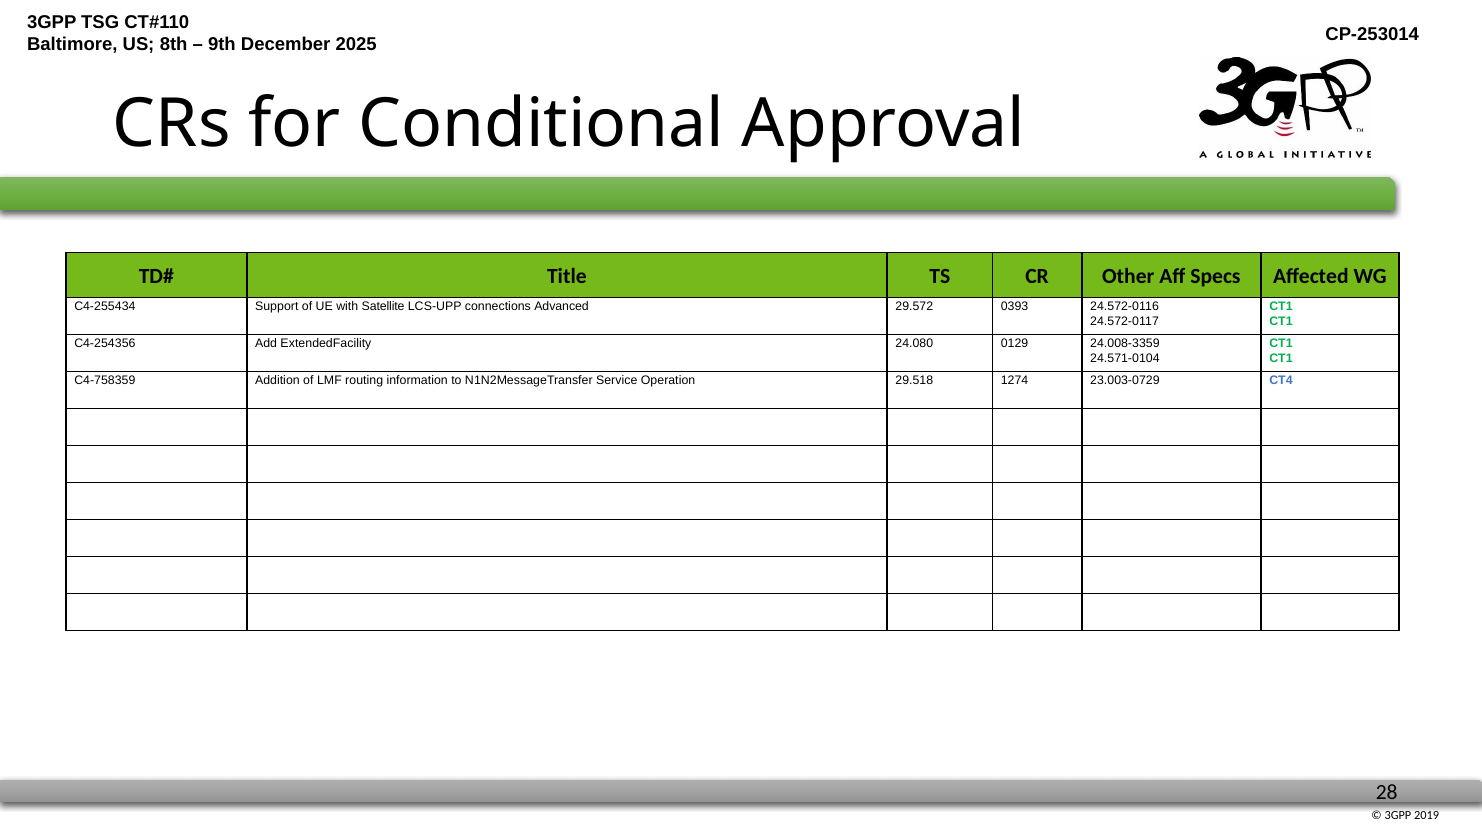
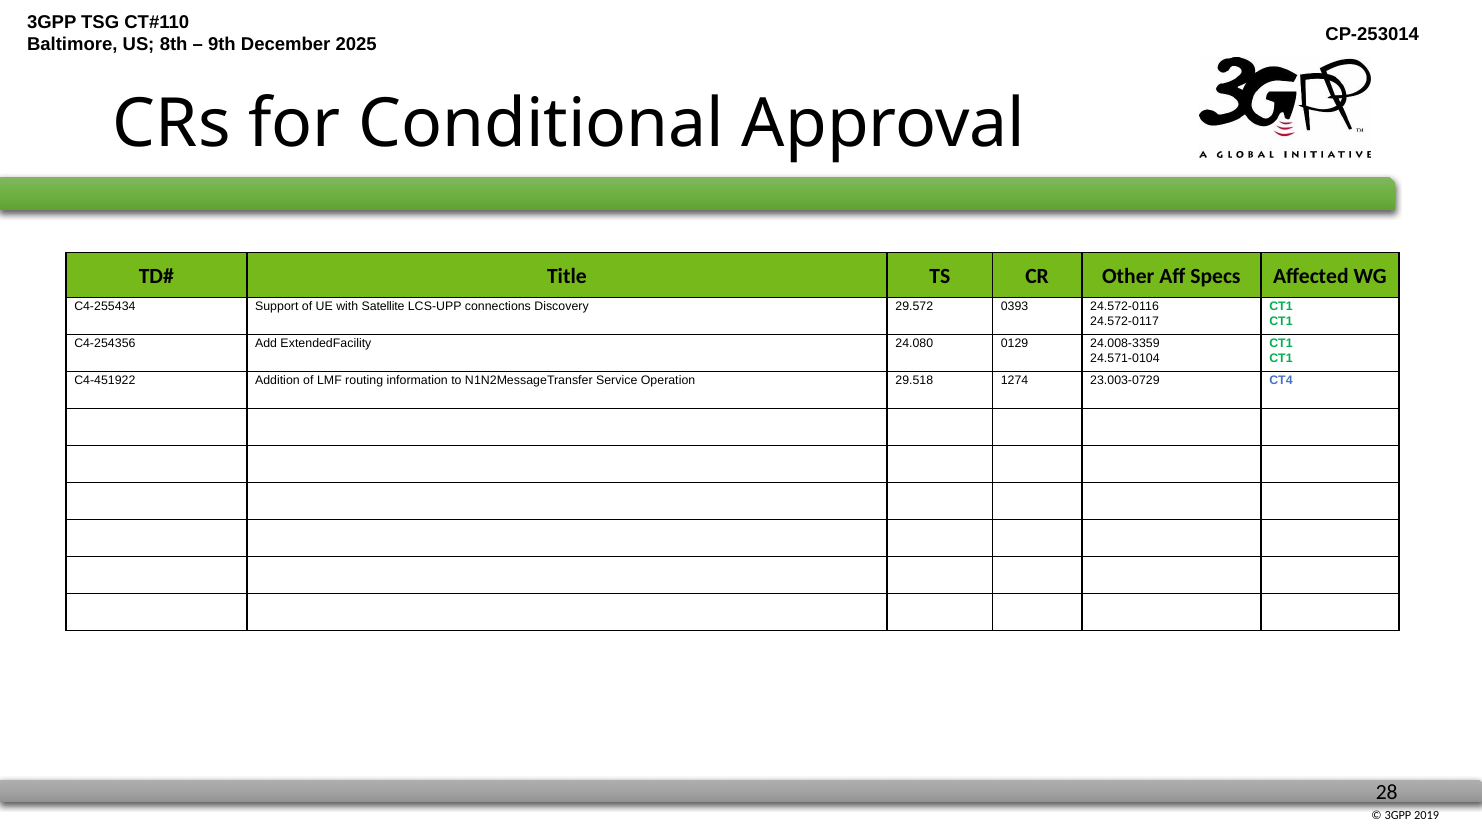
Advanced: Advanced -> Discovery
C4-758359: C4-758359 -> C4-451922
